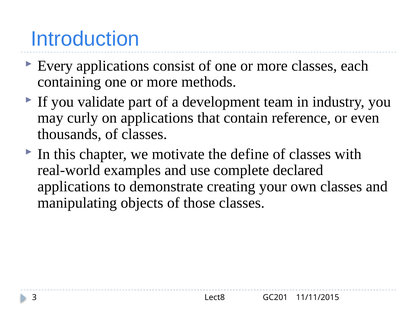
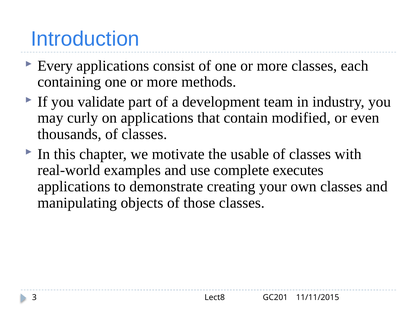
reference: reference -> modified
define: define -> usable
declared: declared -> executes
